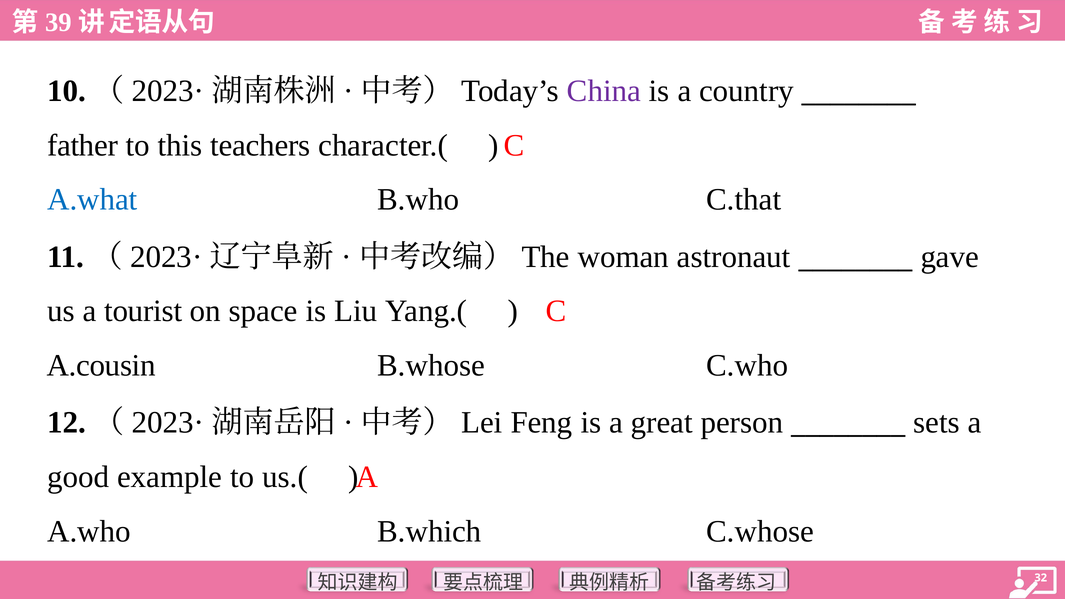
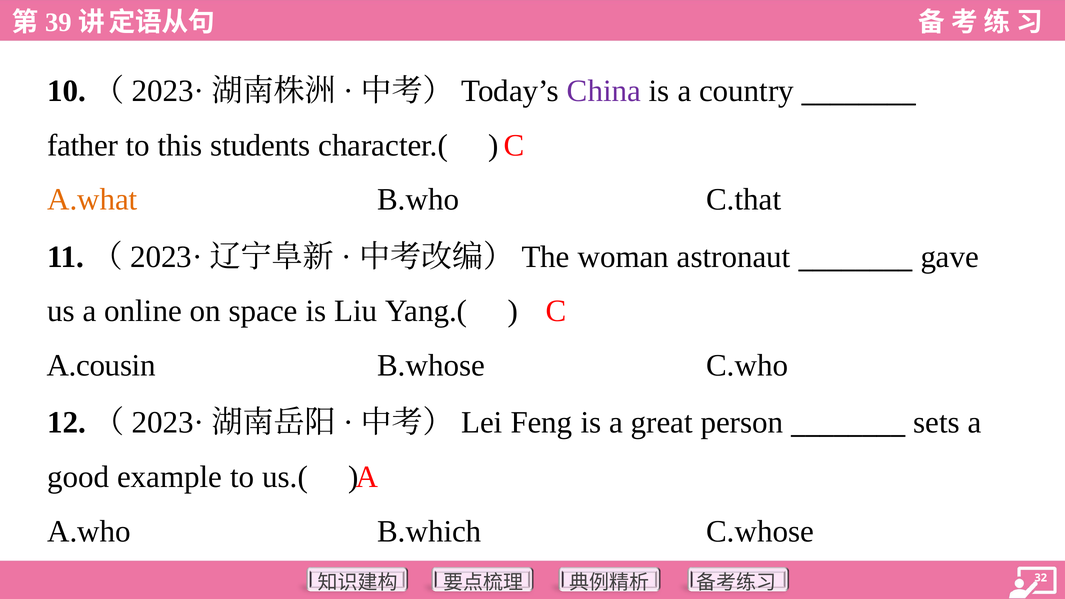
teachers: teachers -> students
A.what colour: blue -> orange
tourist: tourist -> online
